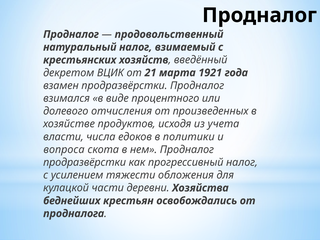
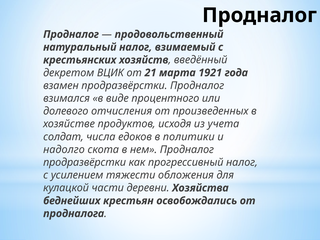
власти: власти -> солдат
вопроса: вопроса -> надолго
